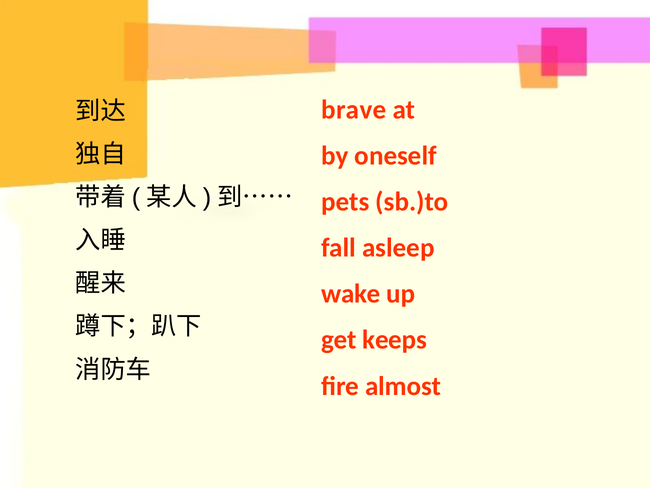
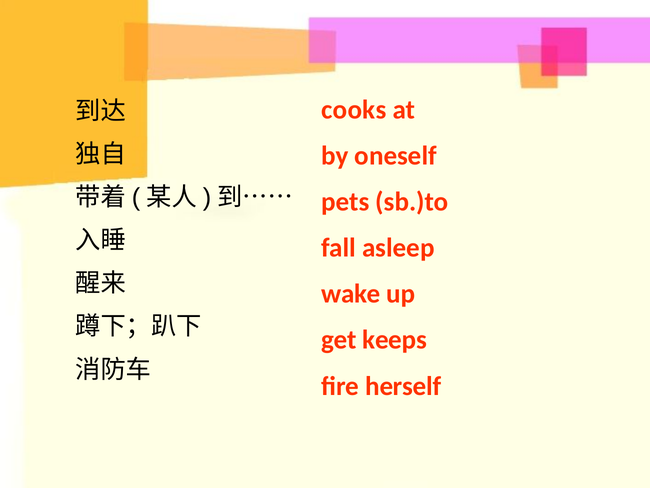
brave: brave -> cooks
almost: almost -> herself
